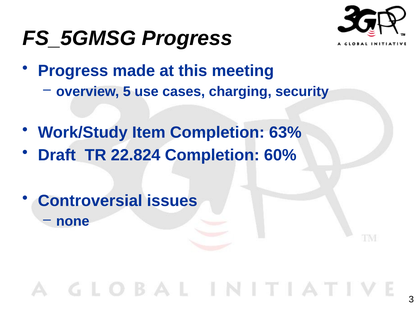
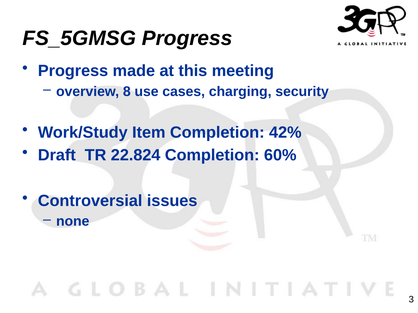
5: 5 -> 8
63%: 63% -> 42%
